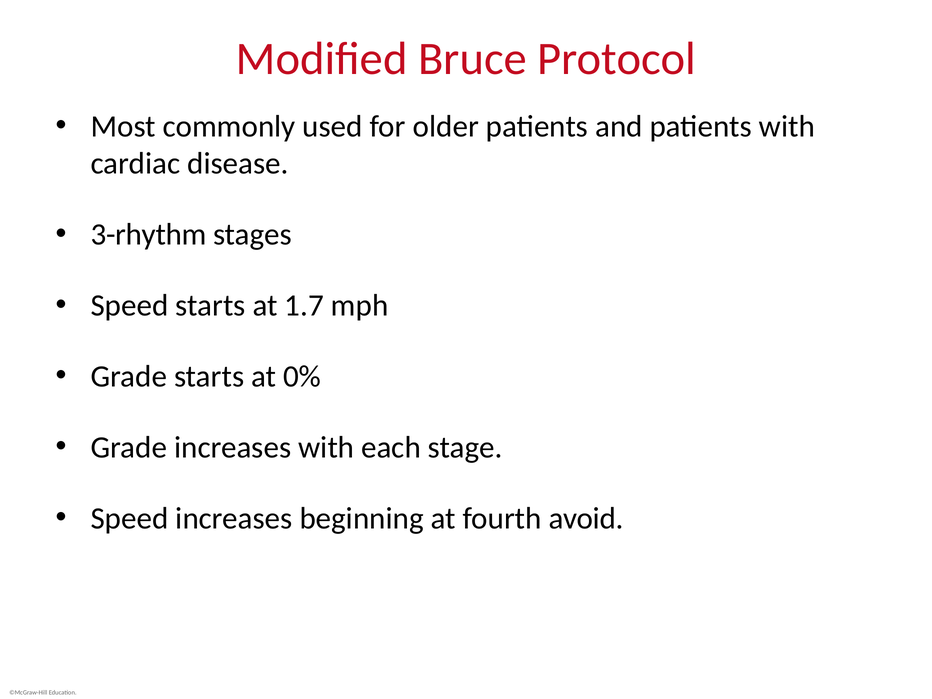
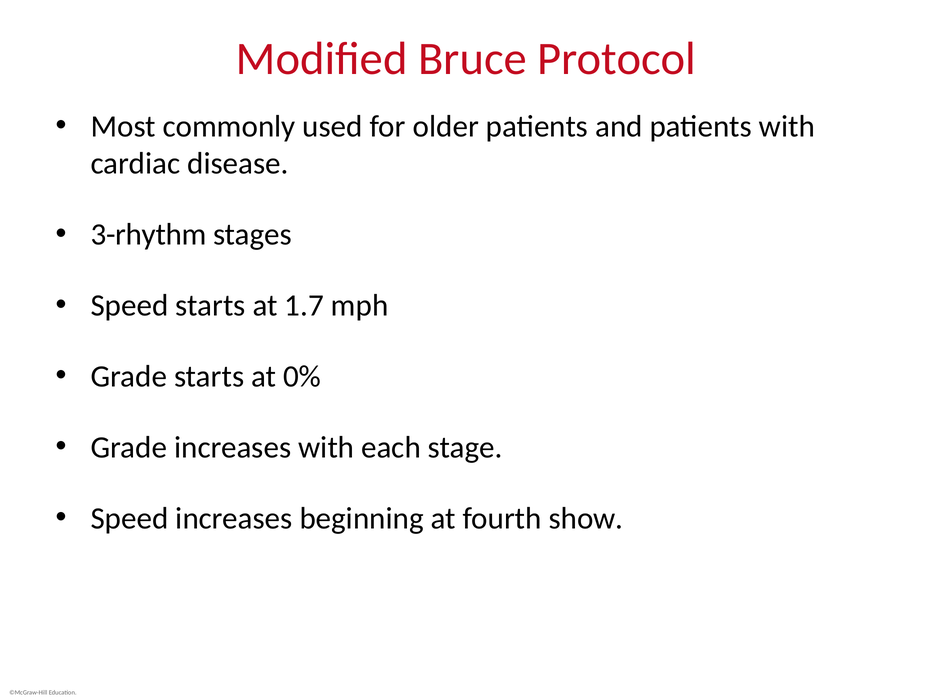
avoid: avoid -> show
